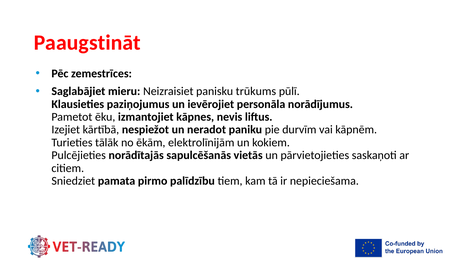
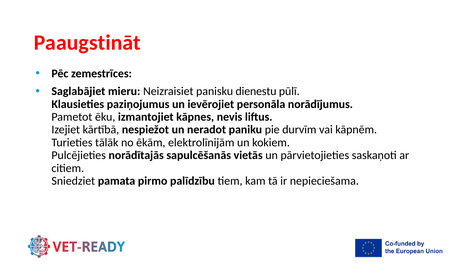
trūkums: trūkums -> dienestu
